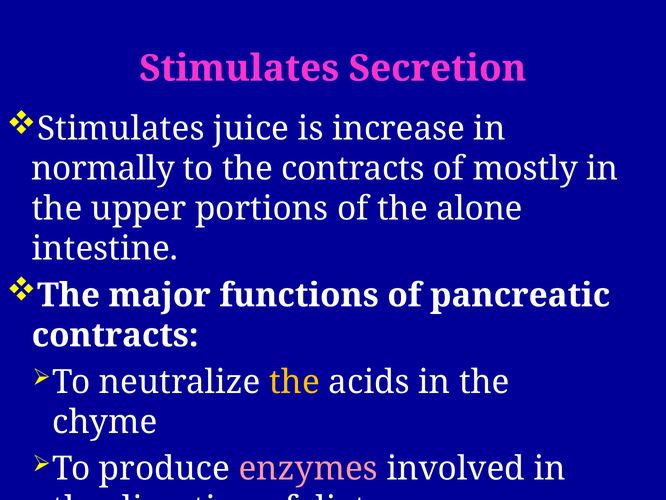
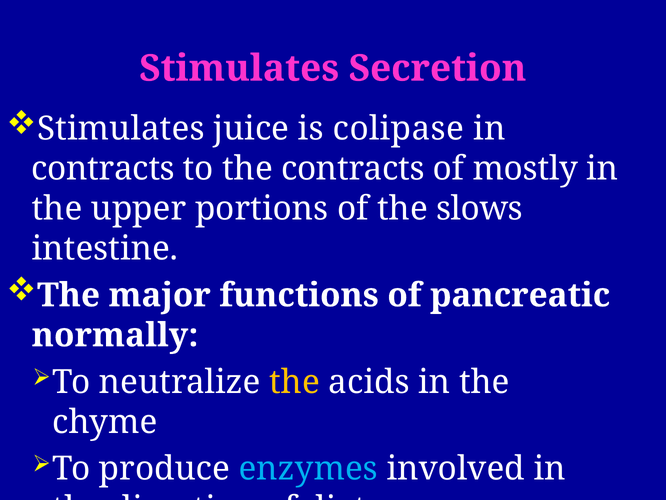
increase: increase -> colipase
normally at (103, 169): normally -> contracts
alone: alone -> slows
contracts at (115, 335): contracts -> normally
enzymes colour: pink -> light blue
